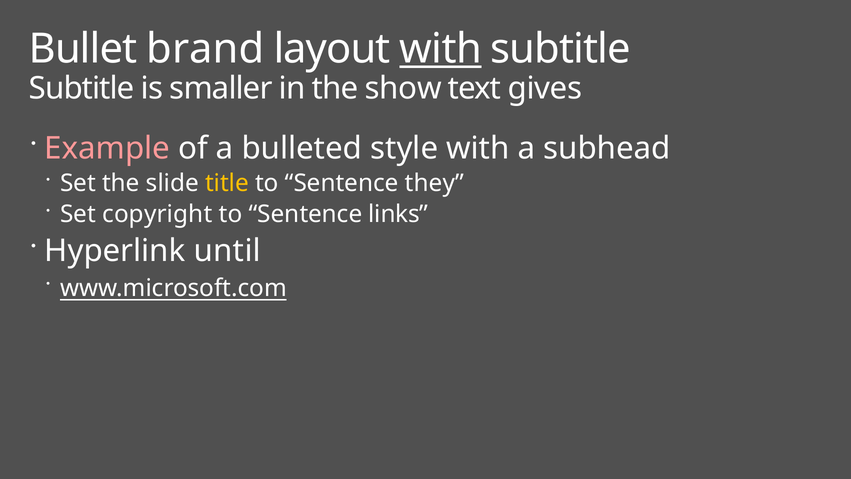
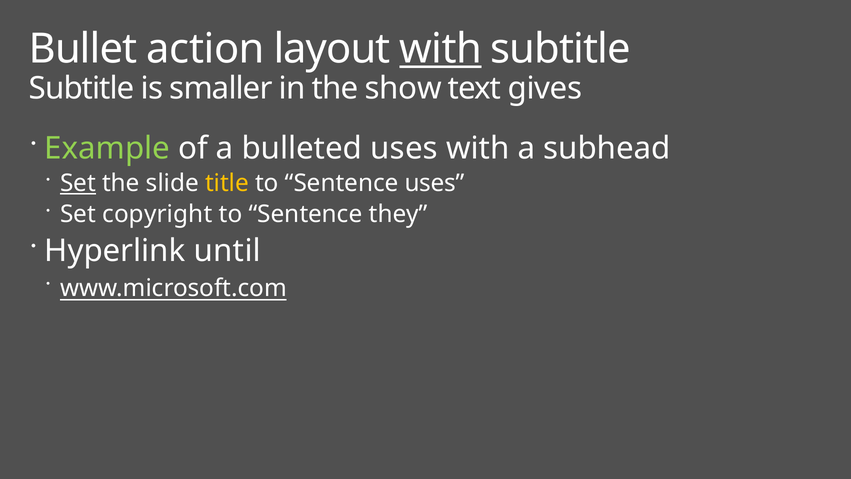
brand: brand -> action
Example colour: pink -> light green
bulleted style: style -> uses
Set at (78, 183) underline: none -> present
Sentence they: they -> uses
links: links -> they
